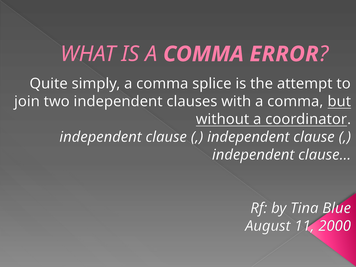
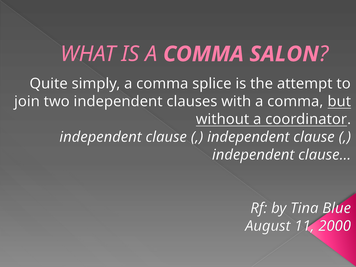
ERROR: ERROR -> SALON
